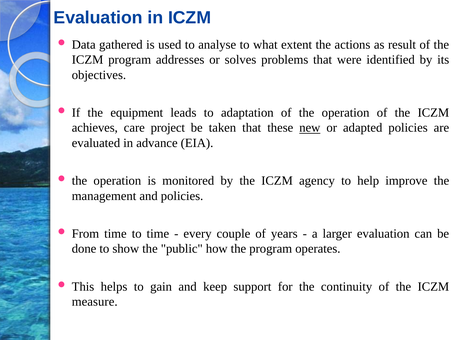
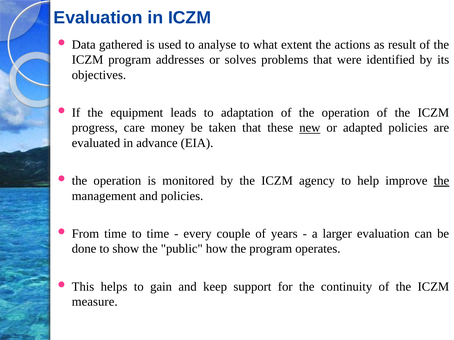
achieves: achieves -> progress
project: project -> money
the at (441, 181) underline: none -> present
